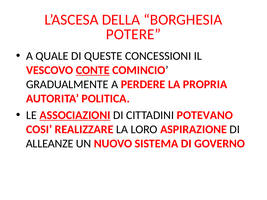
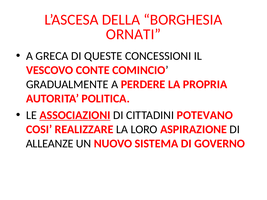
POTERE: POTERE -> ORNATI
QUALE: QUALE -> GRECA
CONTE underline: present -> none
